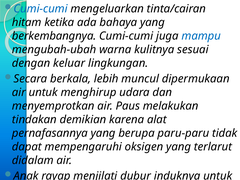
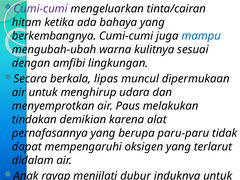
Cumi-cumi at (41, 9) colour: blue -> purple
keluar: keluar -> amfibi
lebih: lebih -> lipas
